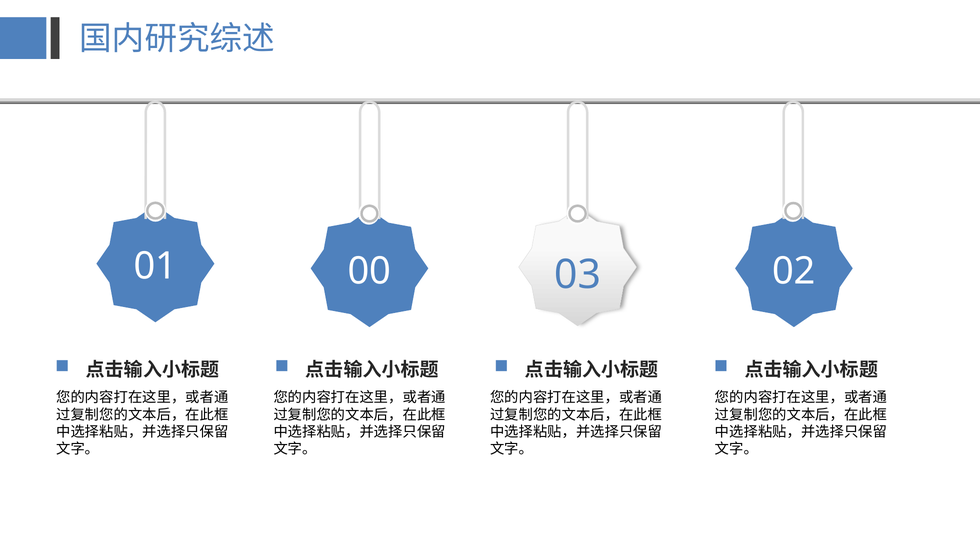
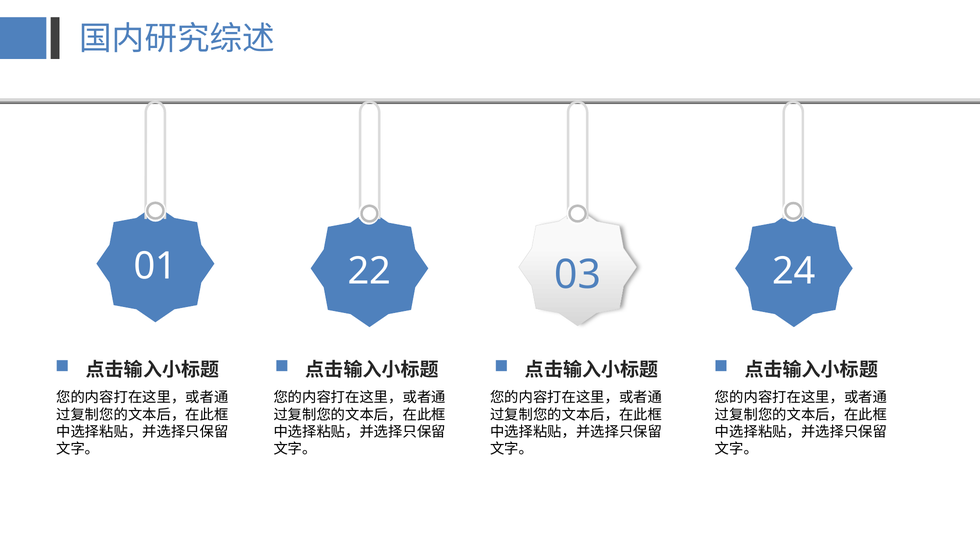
00: 00 -> 22
02: 02 -> 24
